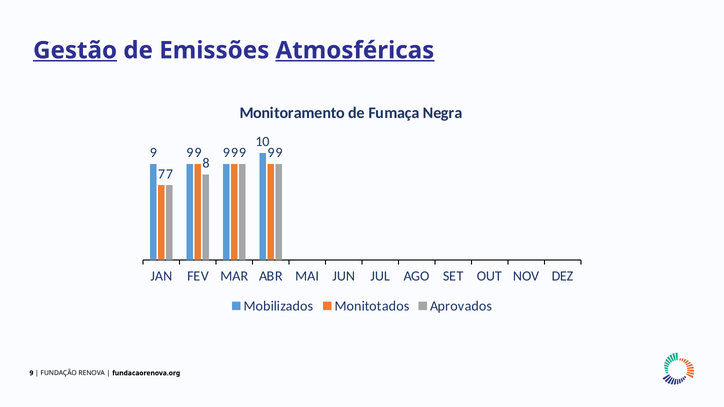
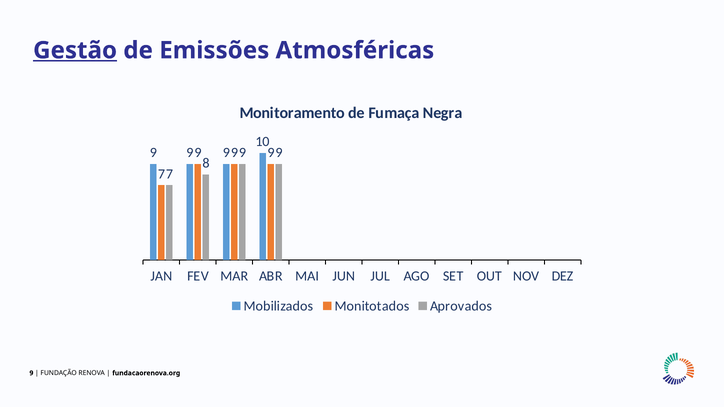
Atmosféricas underline: present -> none
